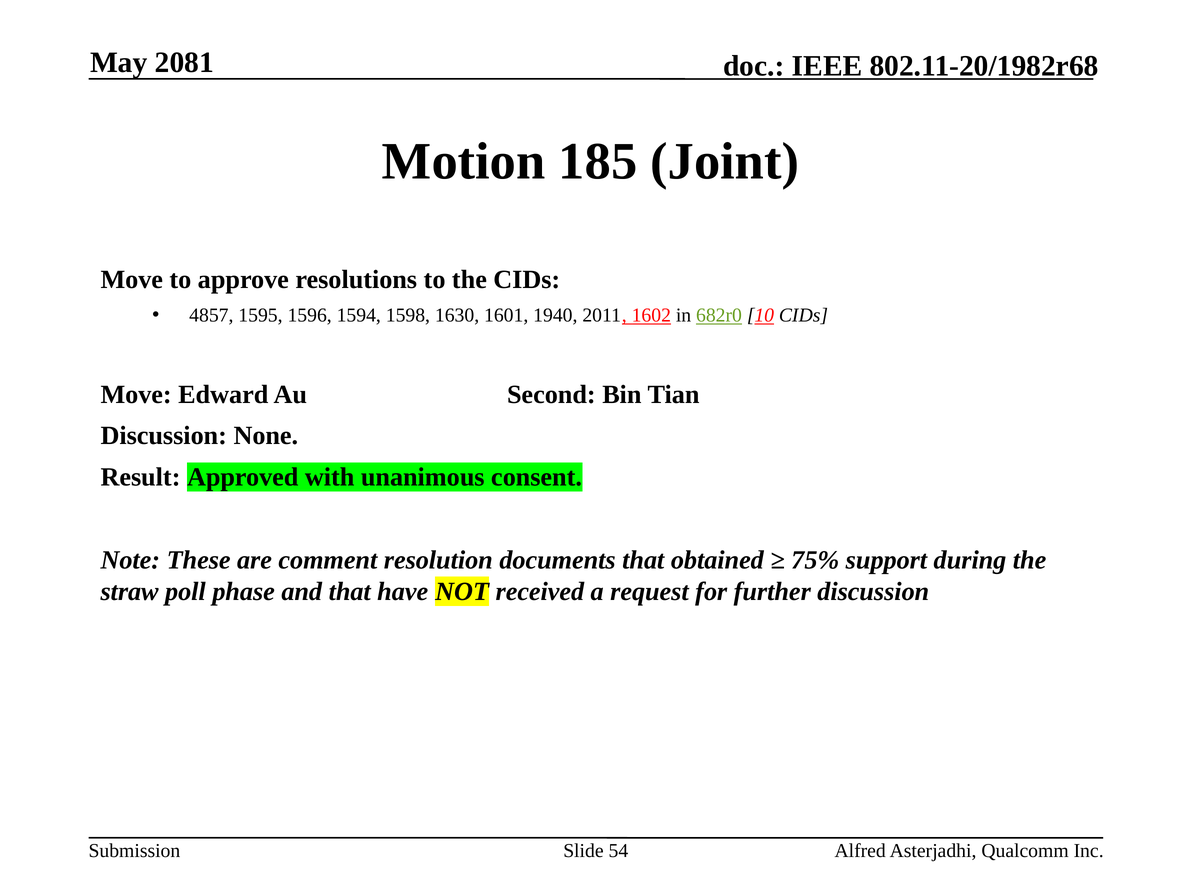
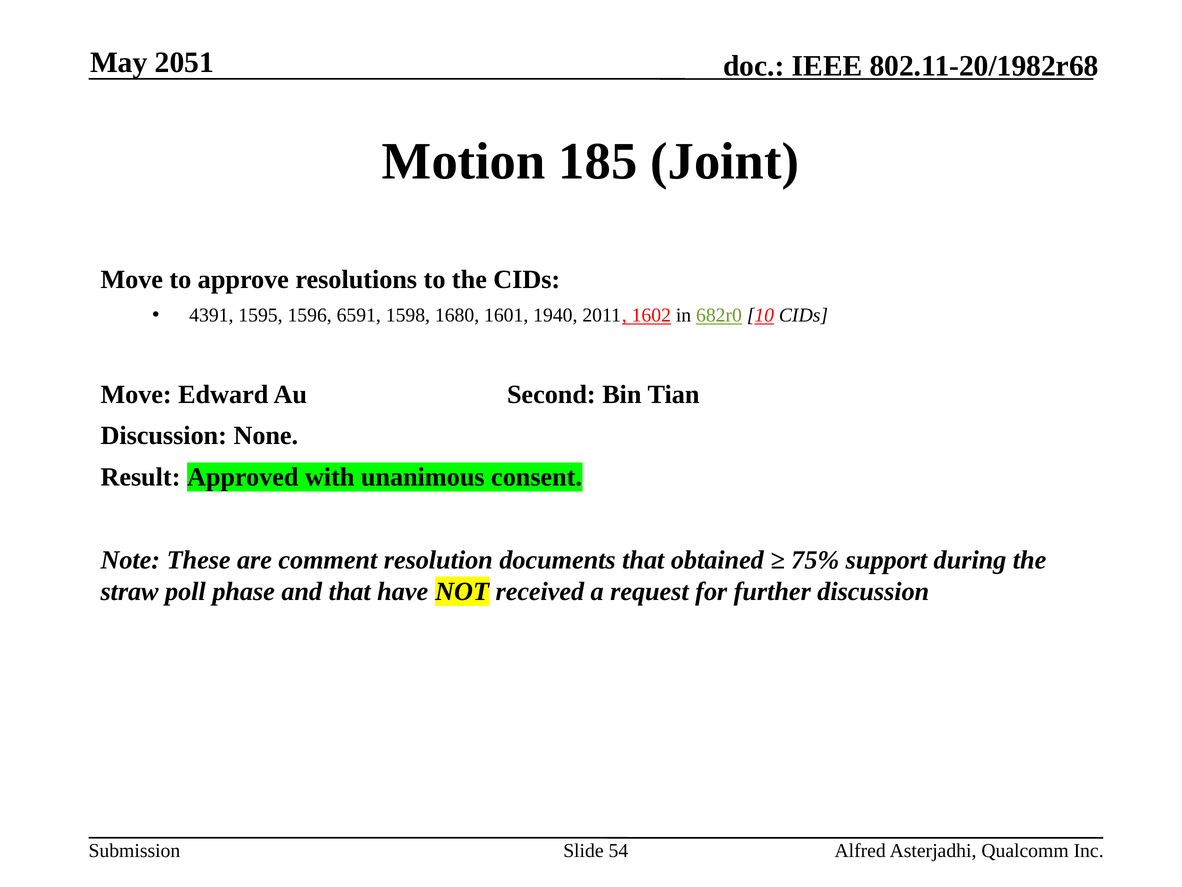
2081: 2081 -> 2051
4857: 4857 -> 4391
1594: 1594 -> 6591
1630: 1630 -> 1680
